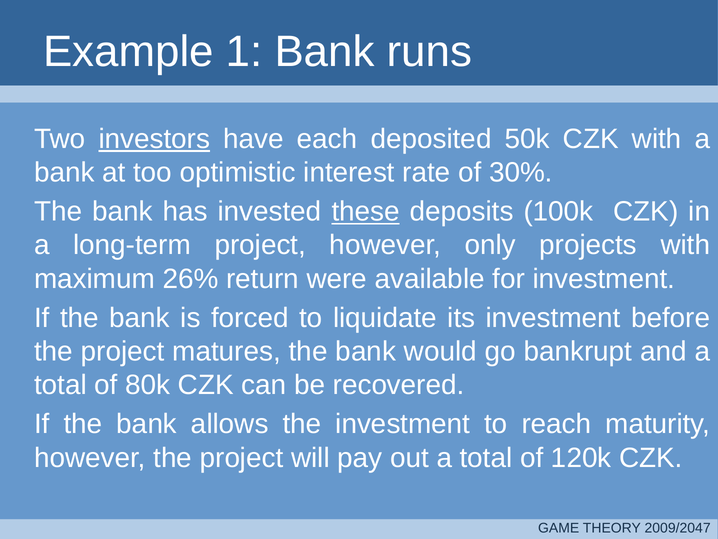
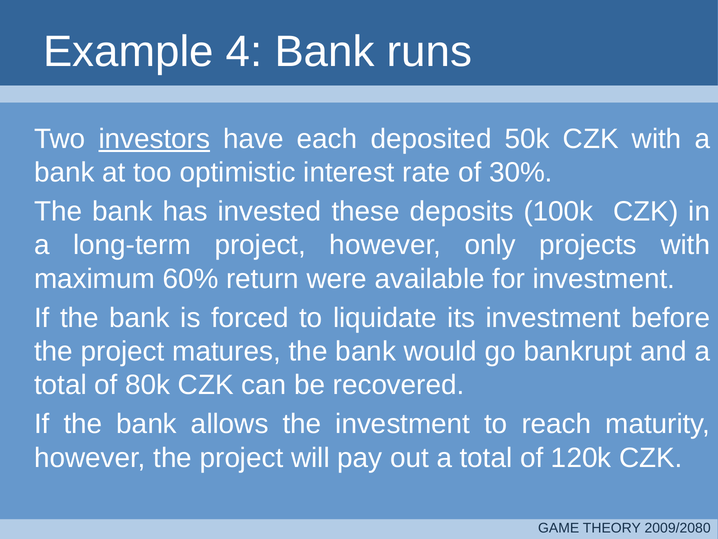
1: 1 -> 4
these underline: present -> none
26%: 26% -> 60%
2009/2047: 2009/2047 -> 2009/2080
